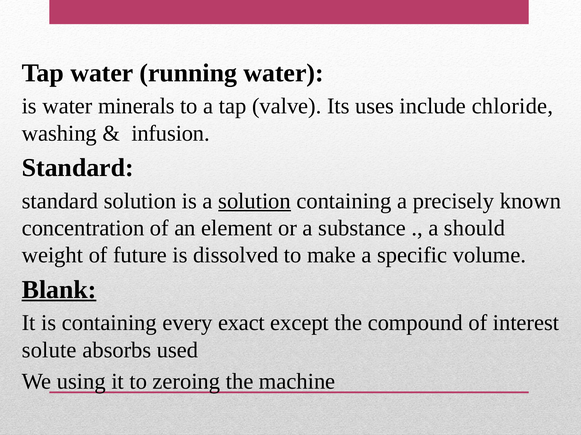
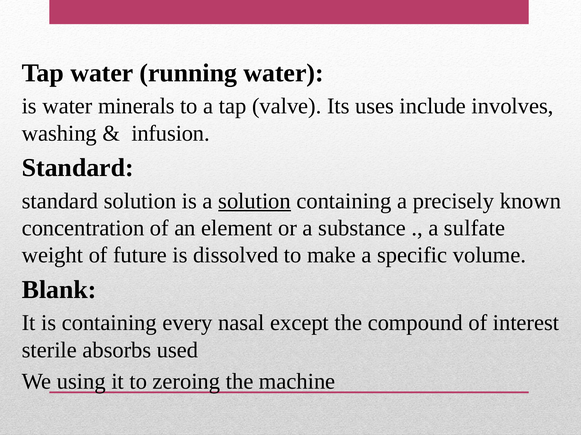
chloride: chloride -> involves
should: should -> sulfate
Blank underline: present -> none
exact: exact -> nasal
solute: solute -> sterile
